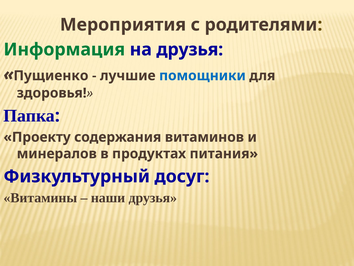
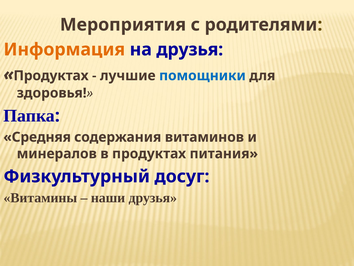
Информация colour: green -> orange
Пущиенко at (51, 76): Пущиенко -> Продуктах
Проекту: Проекту -> Средняя
